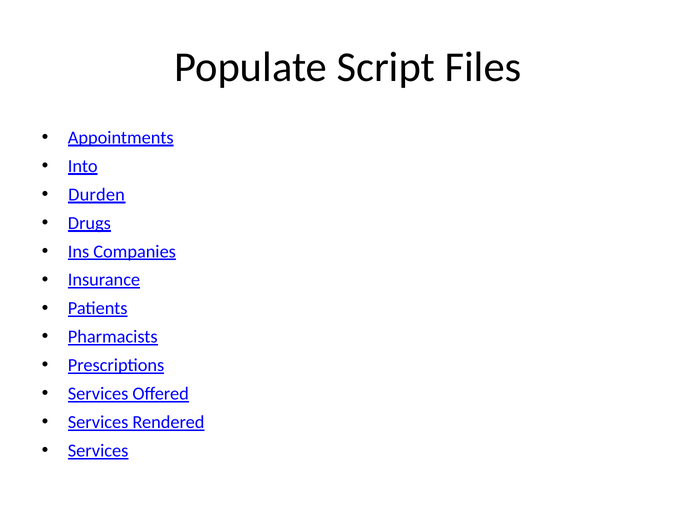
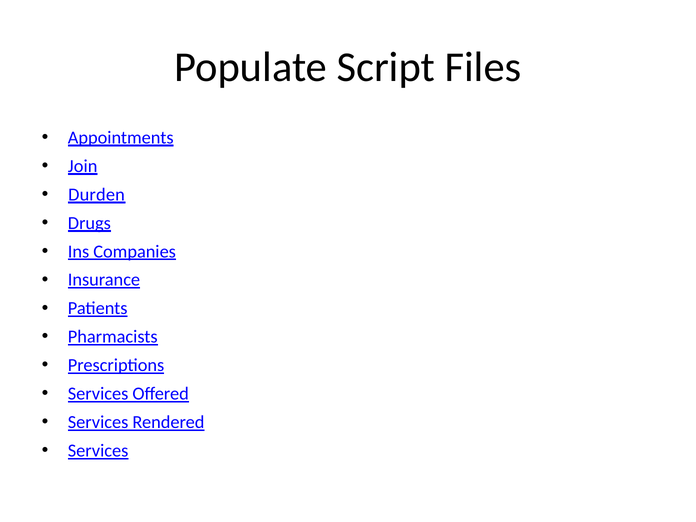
Into: Into -> Join
